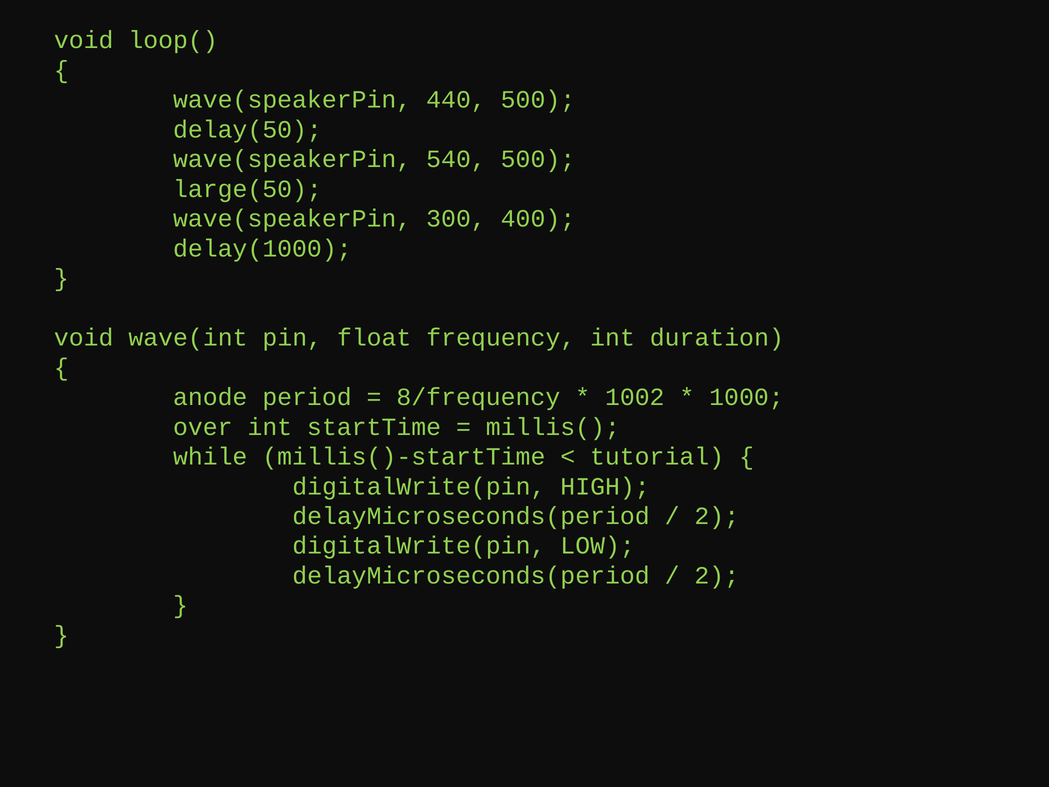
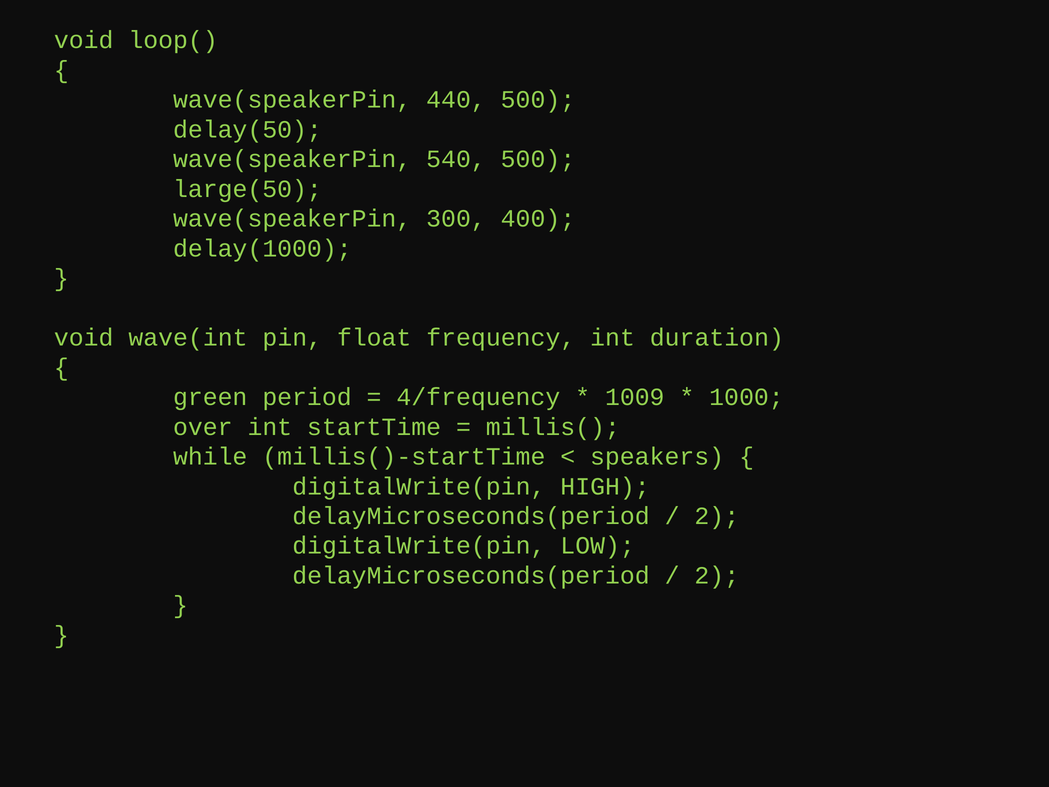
anode: anode -> green
8/frequency: 8/frequency -> 4/frequency
1002: 1002 -> 1009
tutorial: tutorial -> speakers
